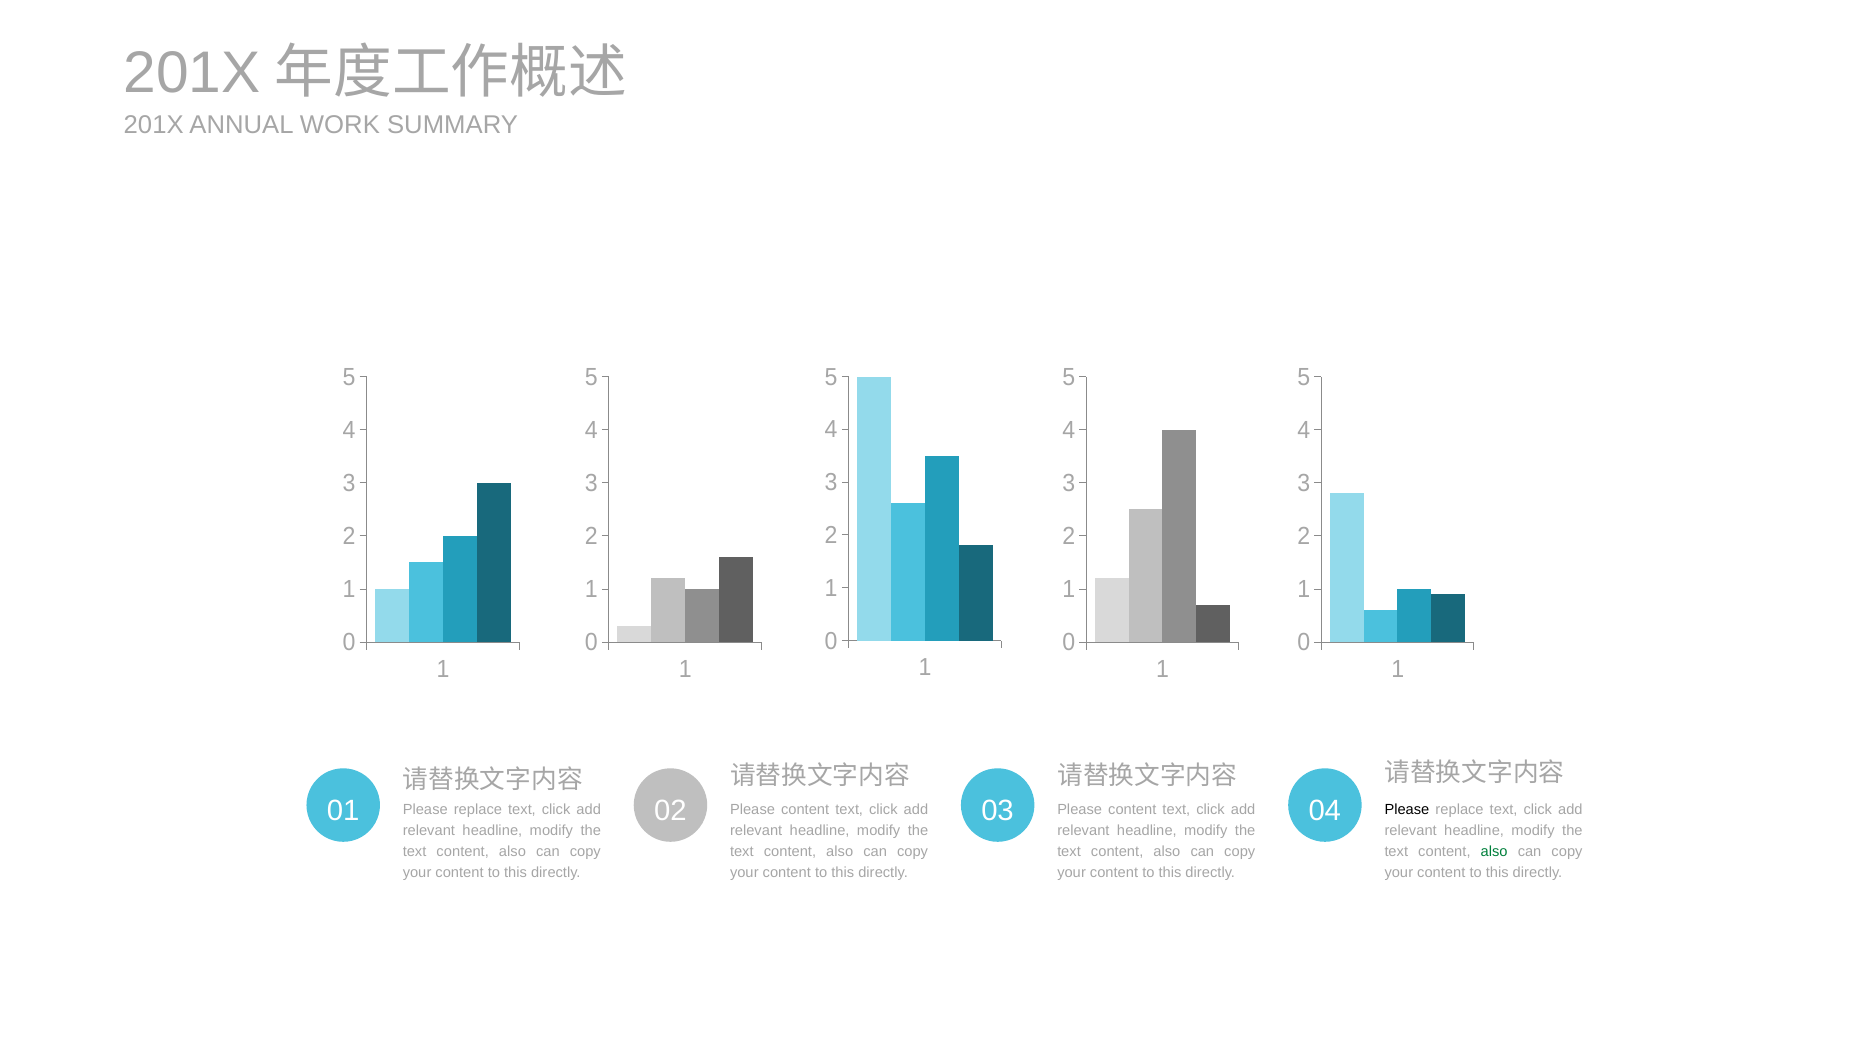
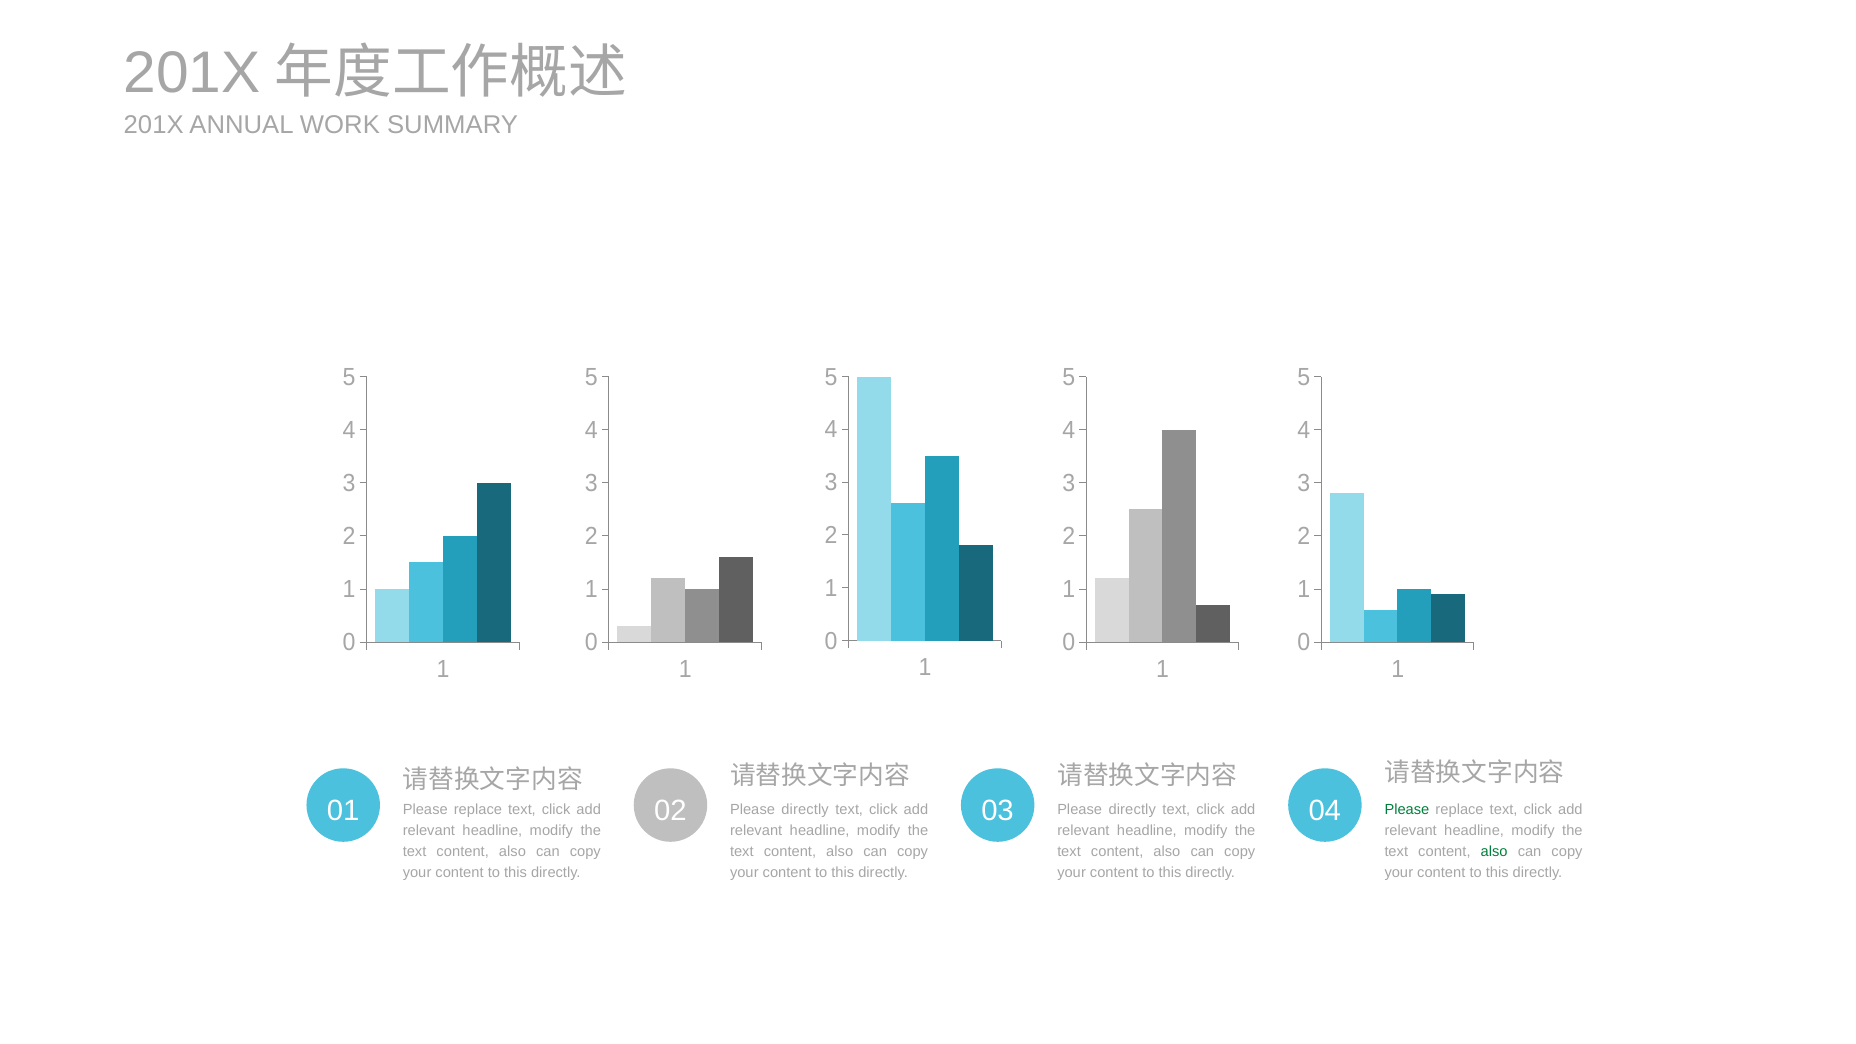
01 Please content: content -> directly
02 Please content: content -> directly
Please at (1407, 810) colour: black -> green
